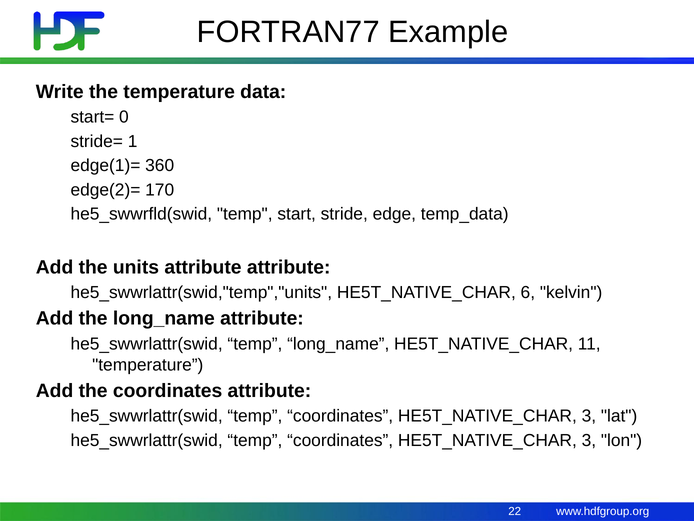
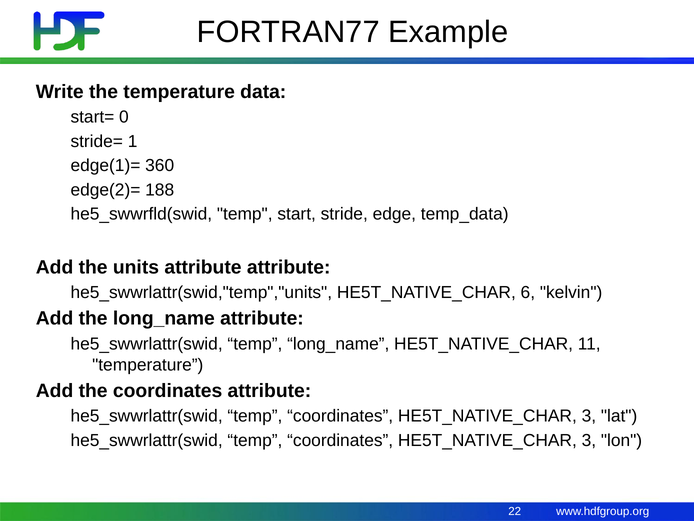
170: 170 -> 188
